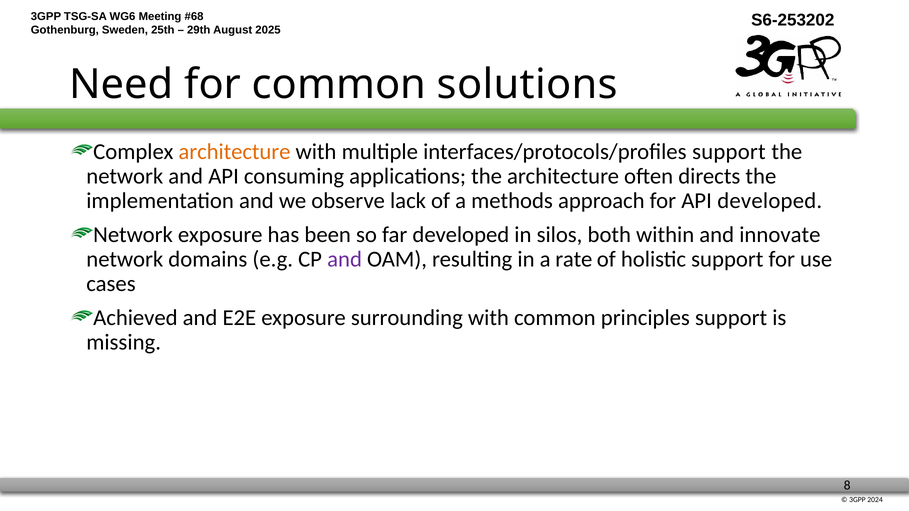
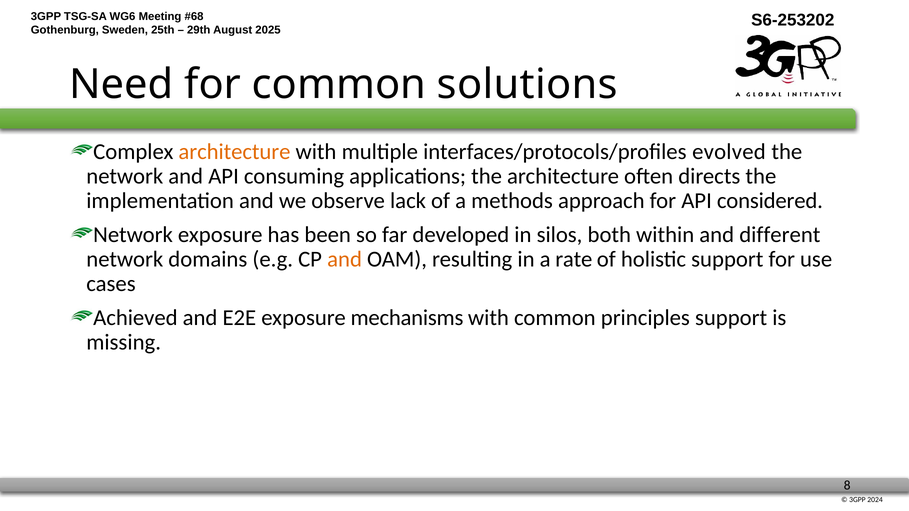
interfaces/protocols/profiles support: support -> evolved
API developed: developed -> considered
innovate: innovate -> different
and at (345, 259) colour: purple -> orange
surrounding: surrounding -> mechanisms
